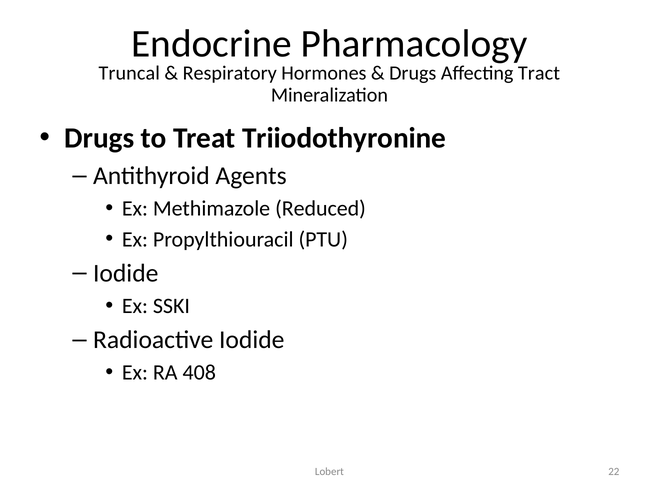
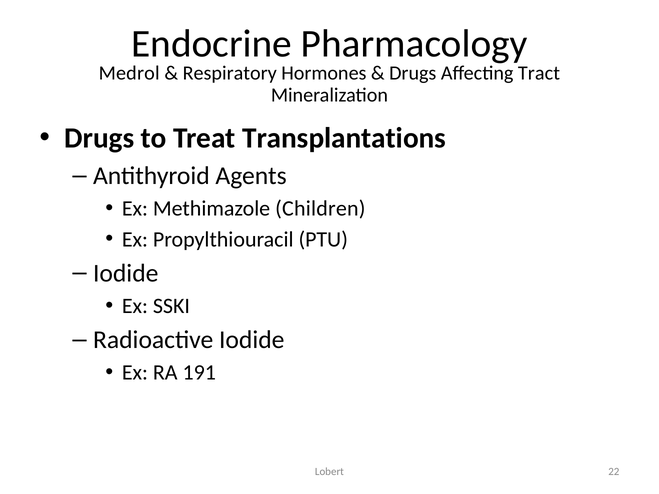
Truncal: Truncal -> Medrol
Triiodothyronine: Triiodothyronine -> Transplantations
Reduced: Reduced -> Children
408: 408 -> 191
